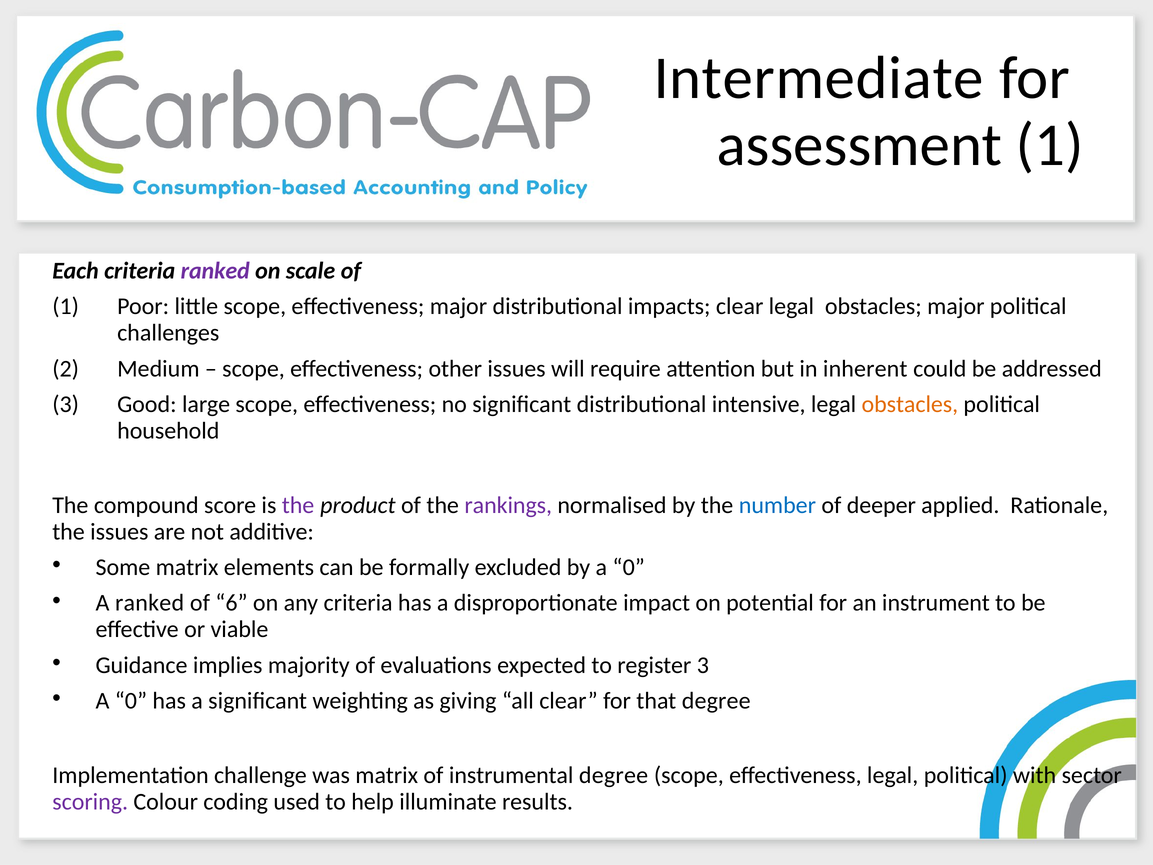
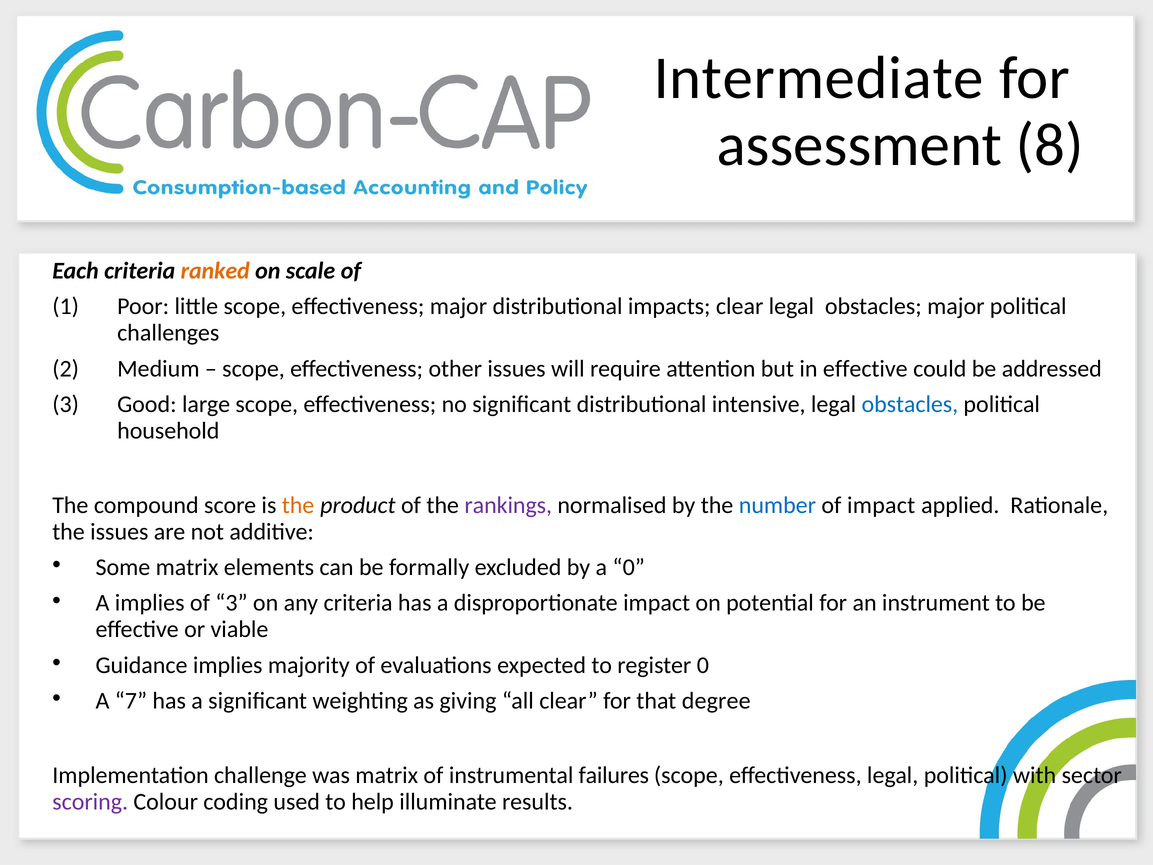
assessment 1: 1 -> 8
ranked at (215, 271) colour: purple -> orange
in inherent: inherent -> effective
obstacles at (910, 404) colour: orange -> blue
the at (298, 505) colour: purple -> orange
of deeper: deeper -> impact
A ranked: ranked -> implies
of 6: 6 -> 3
register 3: 3 -> 0
0 at (131, 701): 0 -> 7
instrumental degree: degree -> failures
